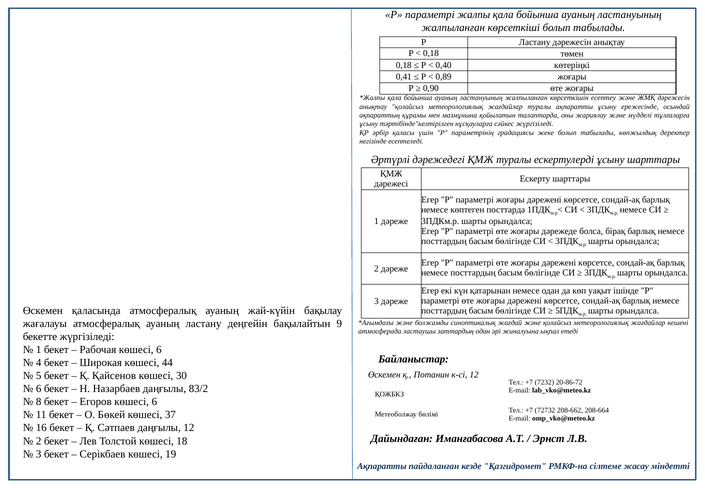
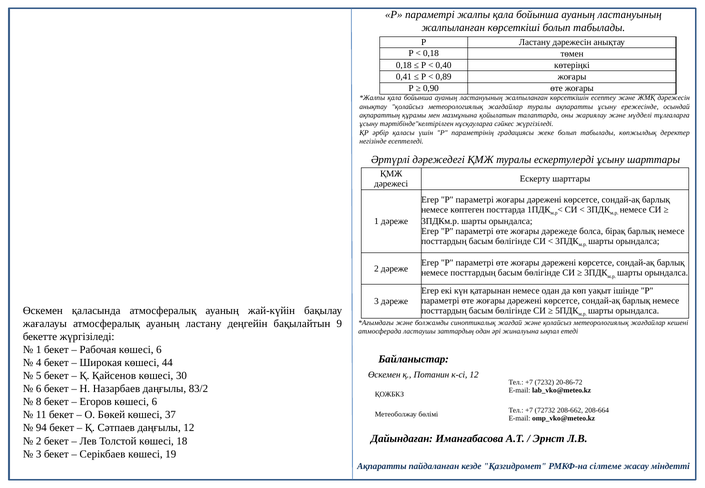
16: 16 -> 94
